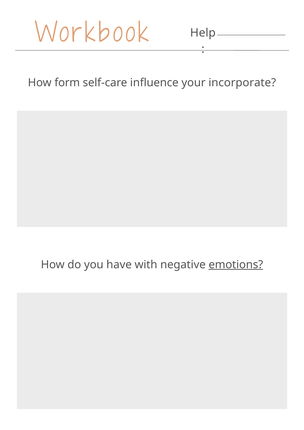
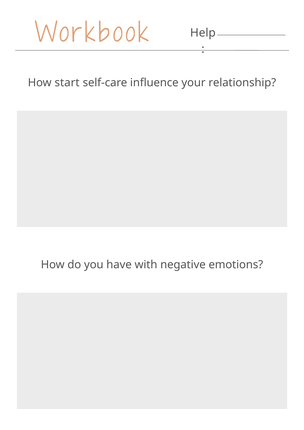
form: form -> start
incorporate: incorporate -> relationship
emotions underline: present -> none
